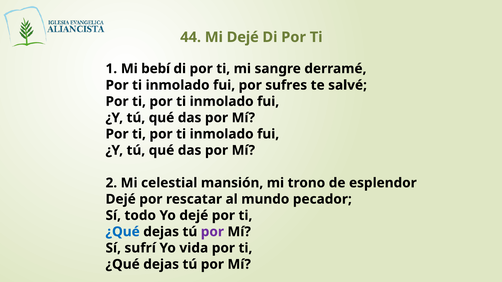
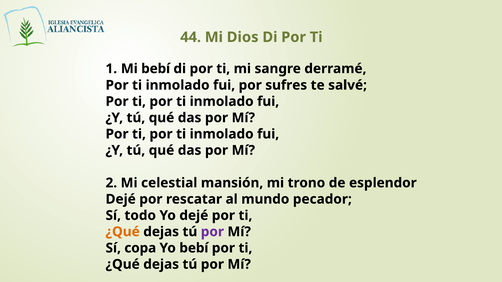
Mi Dejé: Dejé -> Dios
¿Qué at (123, 232) colour: blue -> orange
sufrí: sufrí -> copa
Yo vida: vida -> bebí
